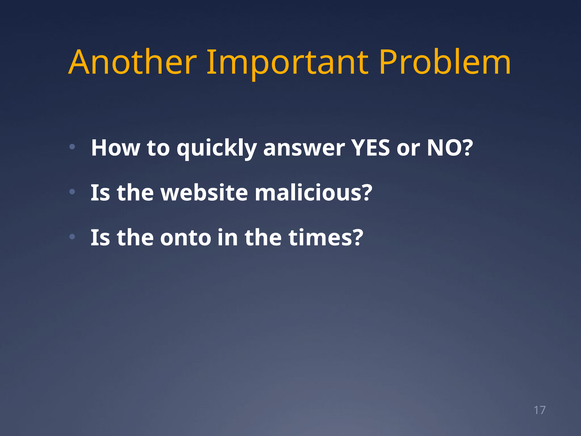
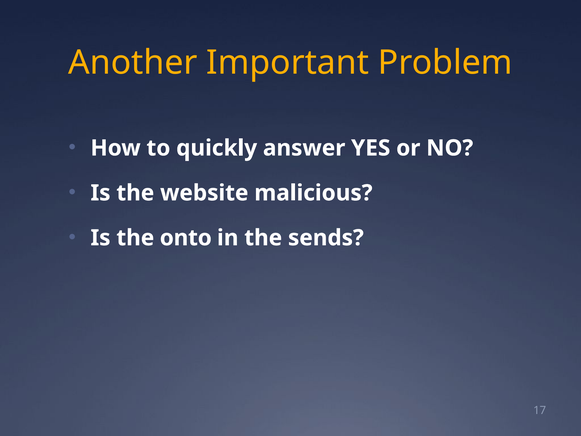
times: times -> sends
